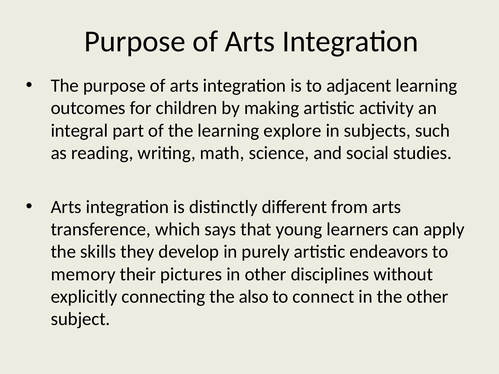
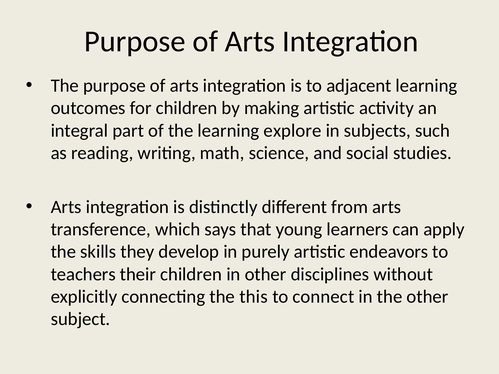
memory: memory -> teachers
their pictures: pictures -> children
also: also -> this
